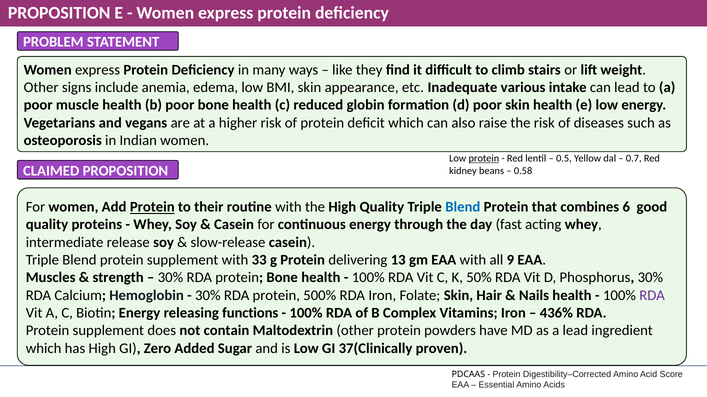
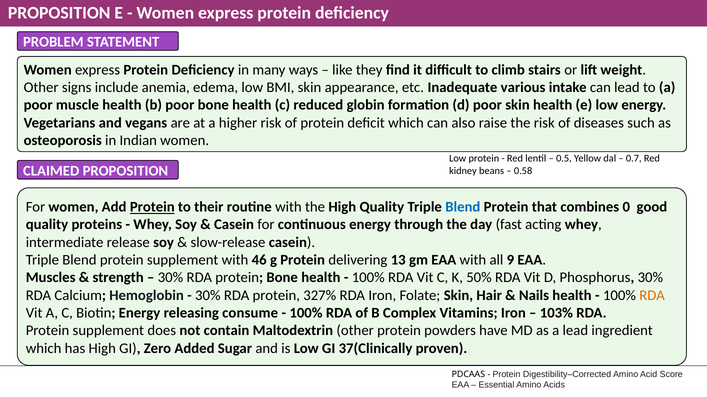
protein at (484, 159) underline: present -> none
6: 6 -> 0
33: 33 -> 46
500%: 500% -> 327%
RDA at (652, 296) colour: purple -> orange
functions: functions -> consume
436%: 436% -> 103%
